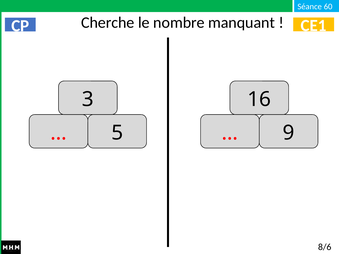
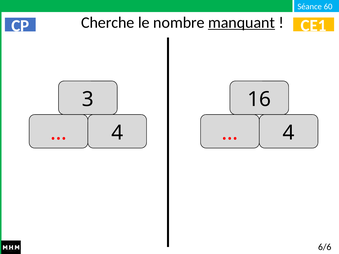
manquant underline: none -> present
5 at (117, 133): 5 -> 4
9 at (289, 133): 9 -> 4
8/6: 8/6 -> 6/6
